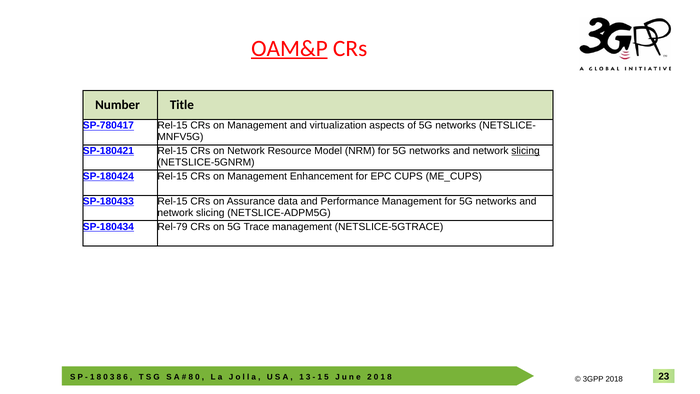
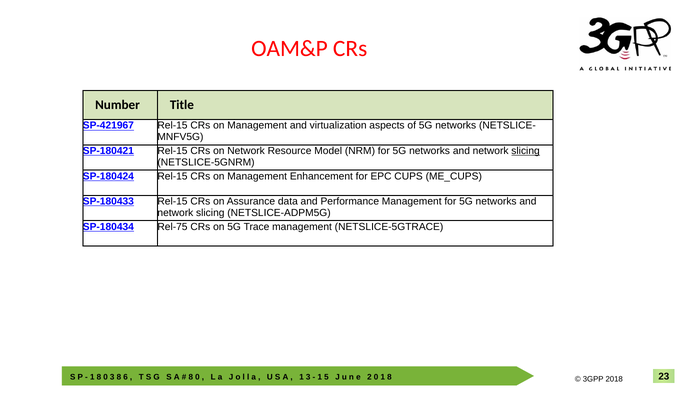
OAM&P underline: present -> none
SP-780417: SP-780417 -> SP-421967
Rel-79: Rel-79 -> Rel-75
